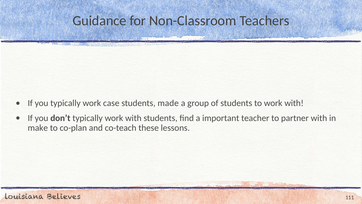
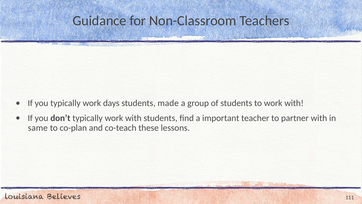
case: case -> days
make: make -> same
